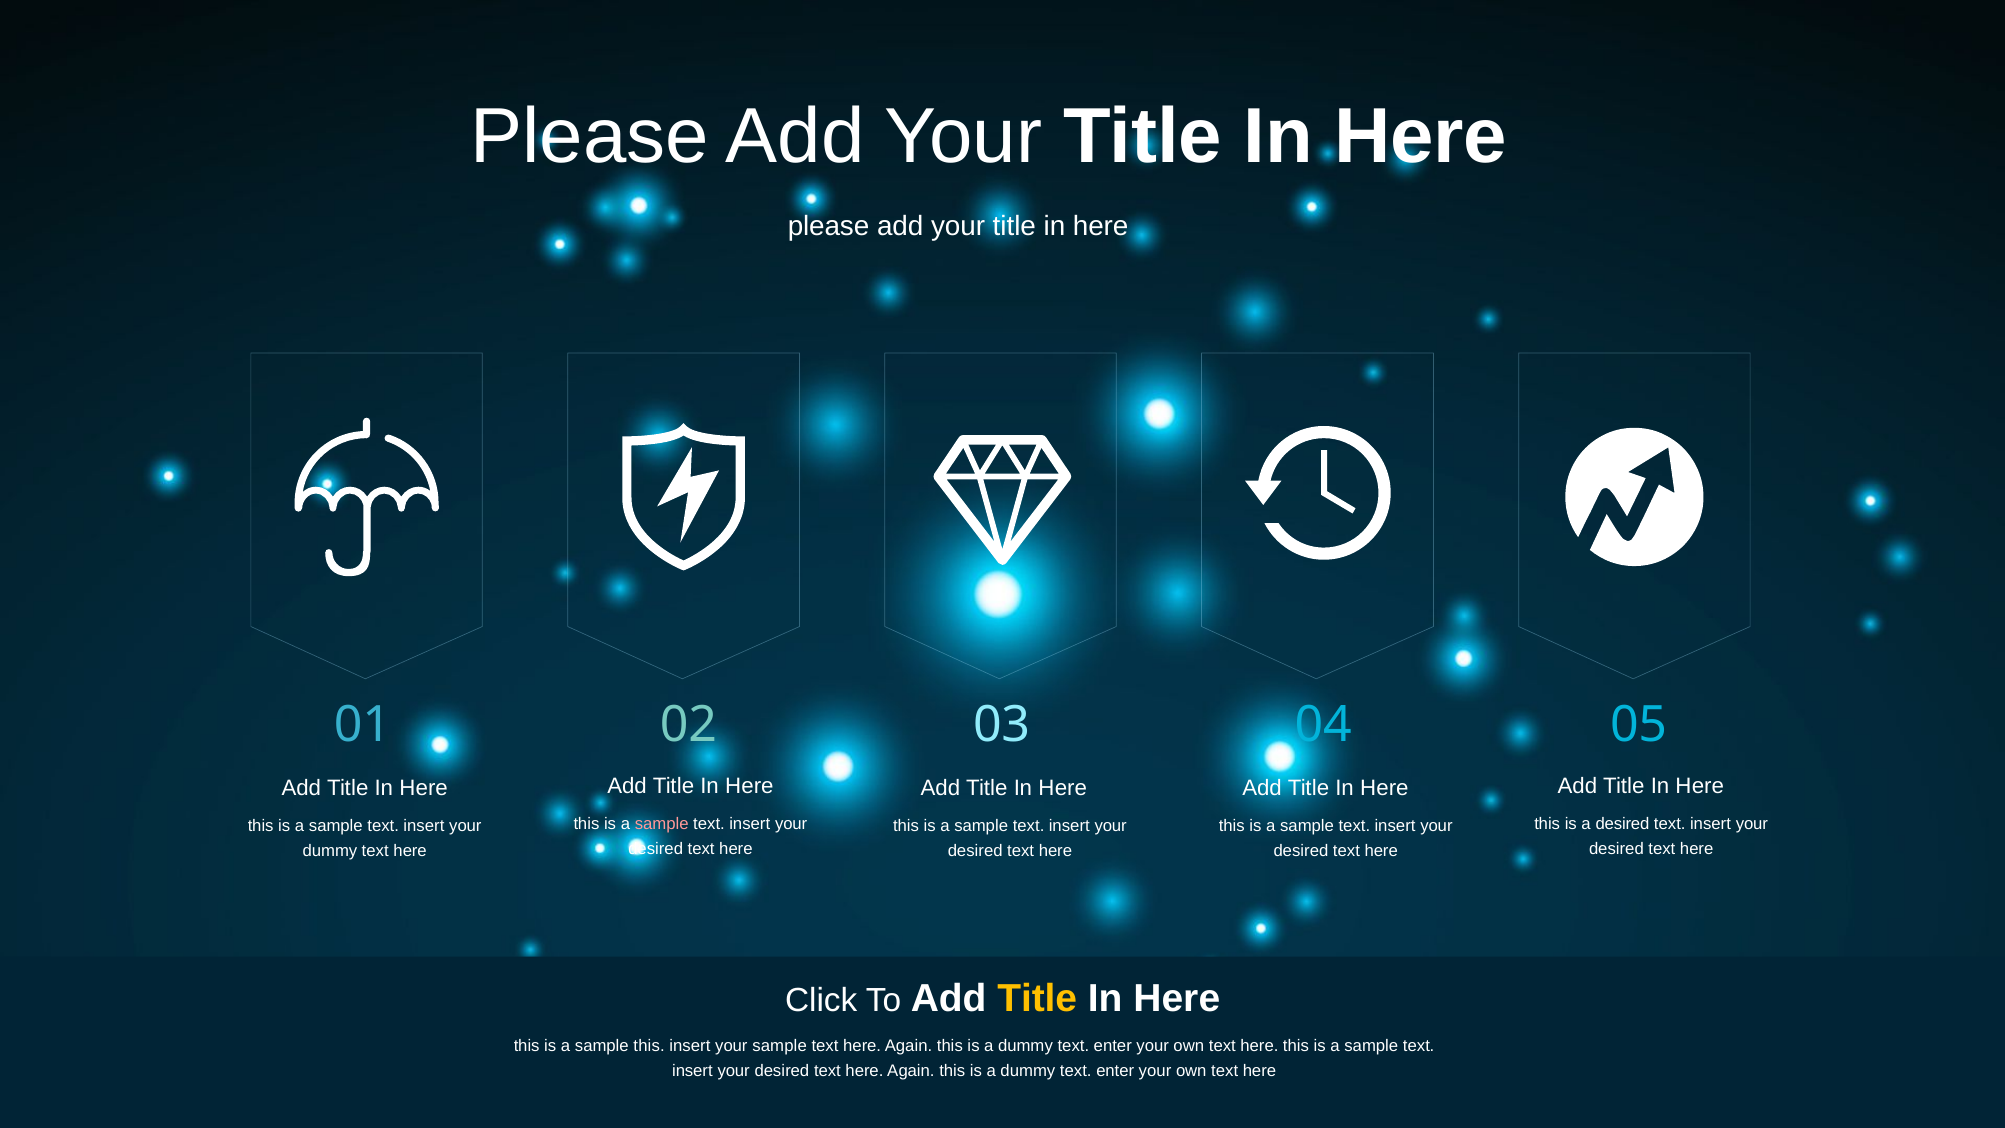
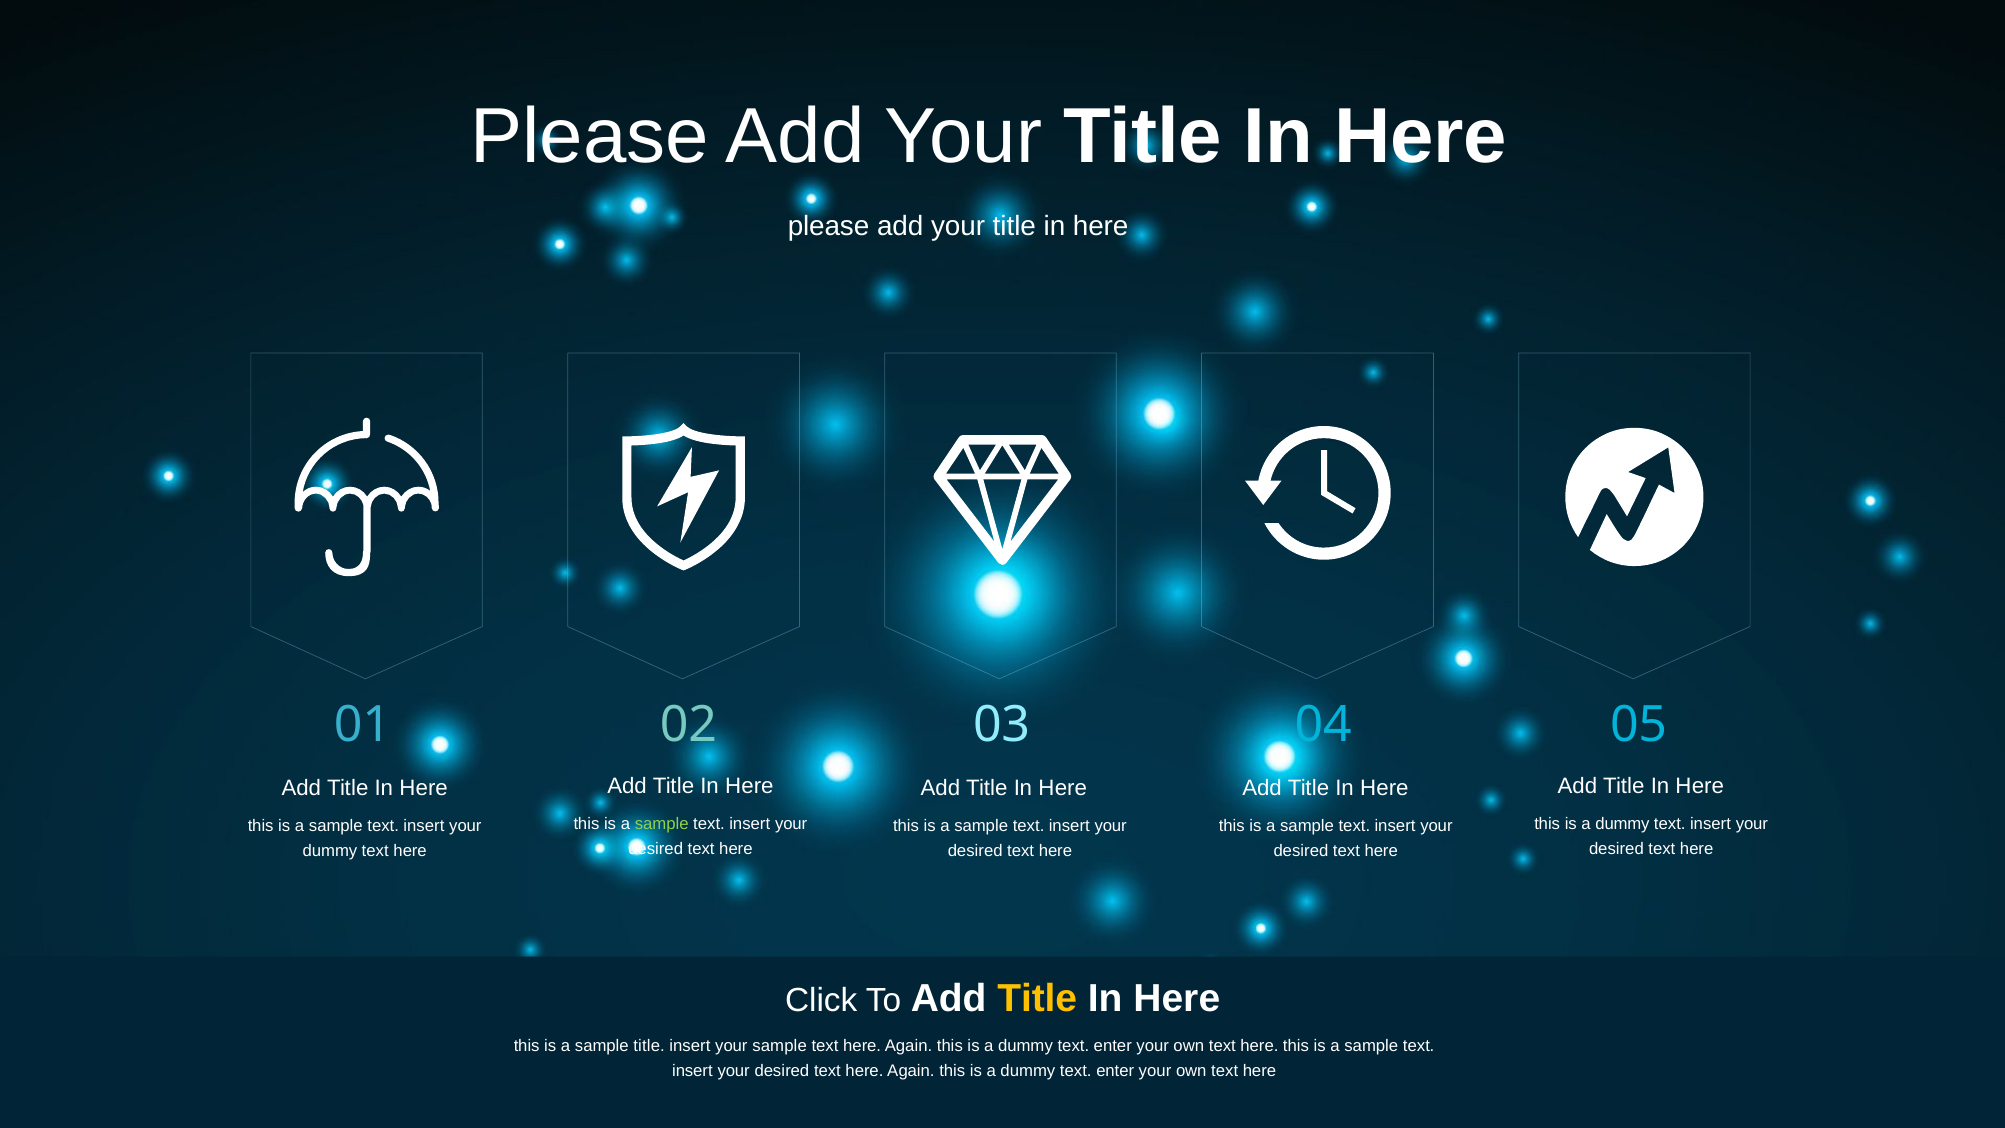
sample at (662, 824) colour: pink -> light green
desired at (1622, 824): desired -> dummy
sample this: this -> title
